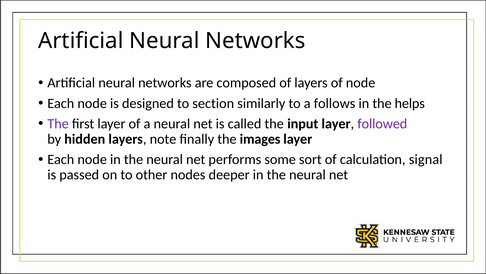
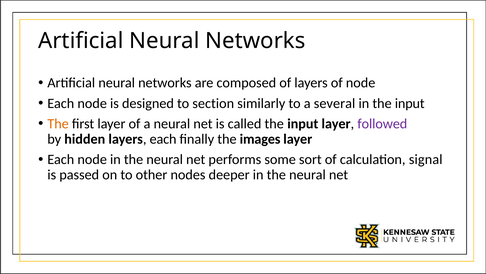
follows: follows -> several
in the helps: helps -> input
The at (58, 124) colour: purple -> orange
layers note: note -> each
